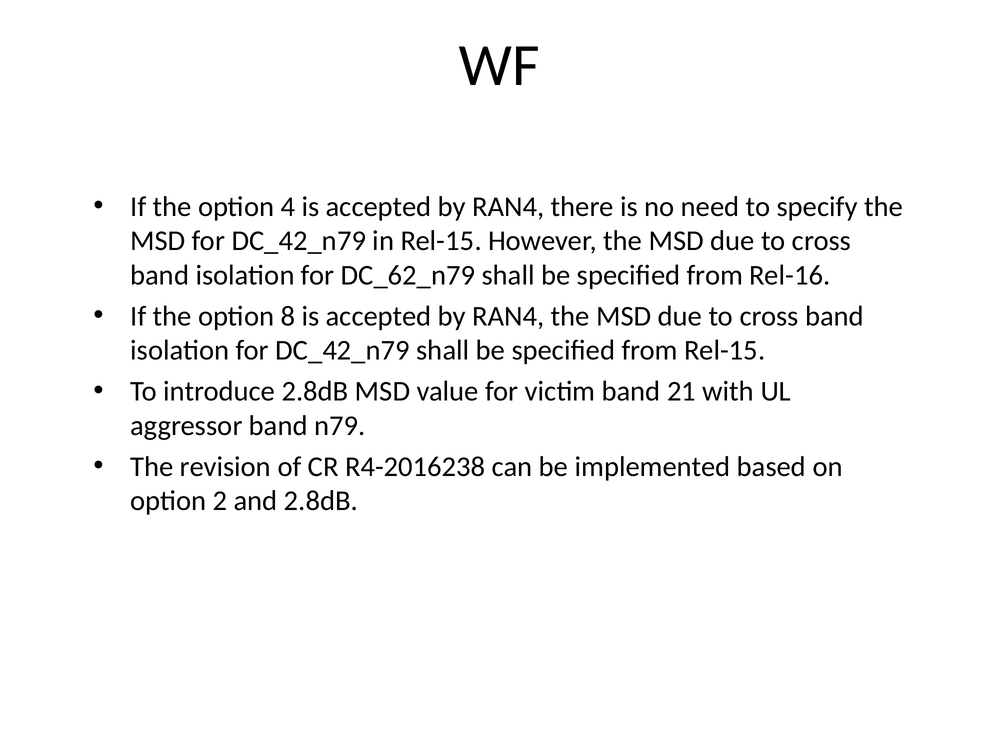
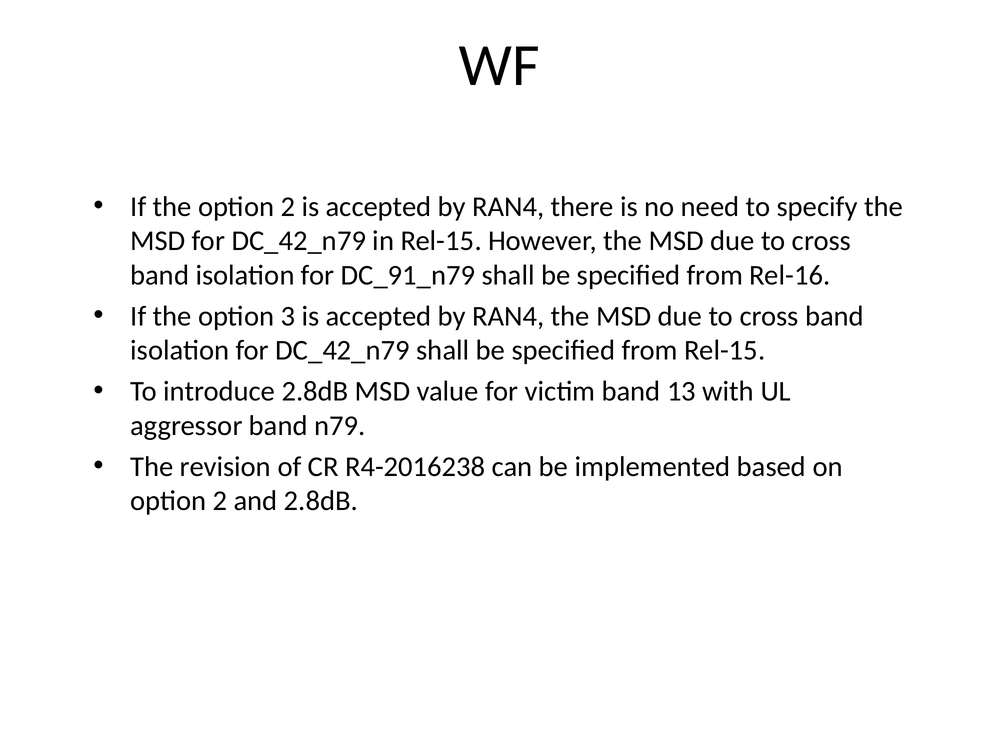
the option 4: 4 -> 2
DC_62_n79: DC_62_n79 -> DC_91_n79
8: 8 -> 3
21: 21 -> 13
